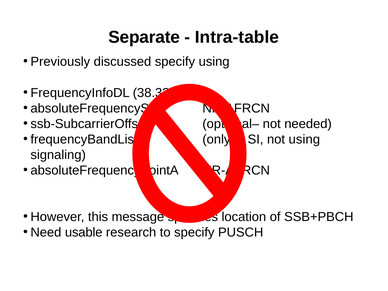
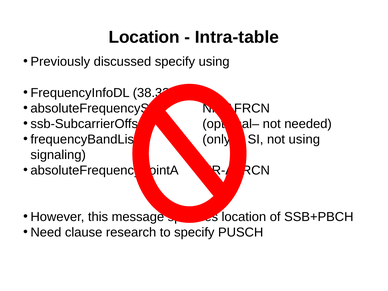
Separate at (144, 37): Separate -> Location
usable: usable -> clause
